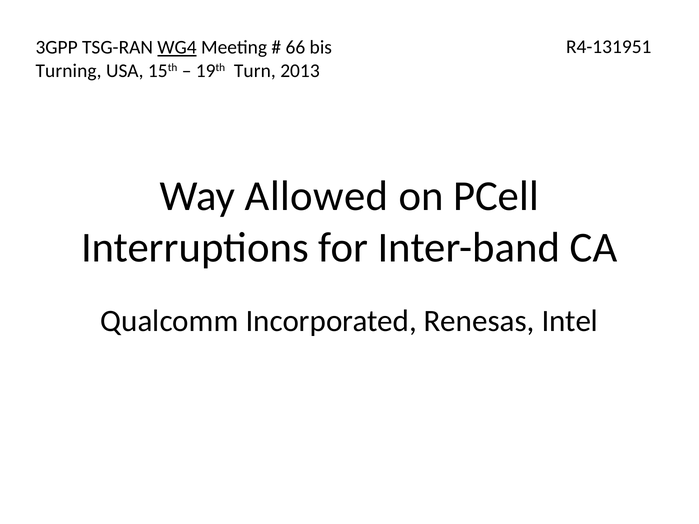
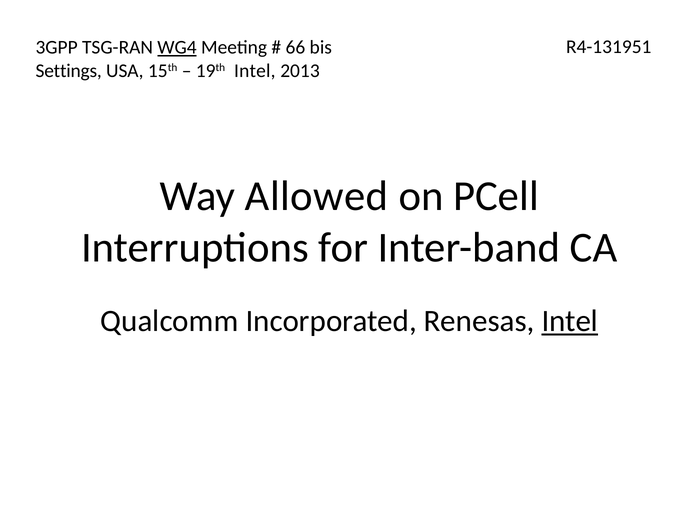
Turning: Turning -> Settings
19th Turn: Turn -> Intel
Intel at (570, 321) underline: none -> present
